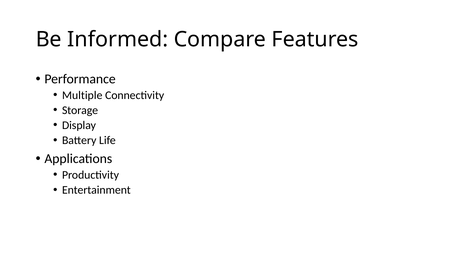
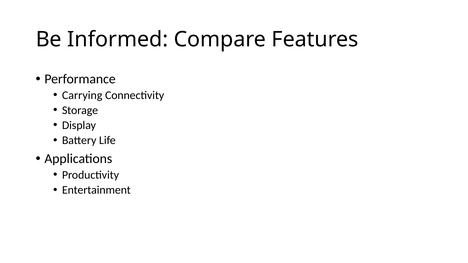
Multiple: Multiple -> Carrying
